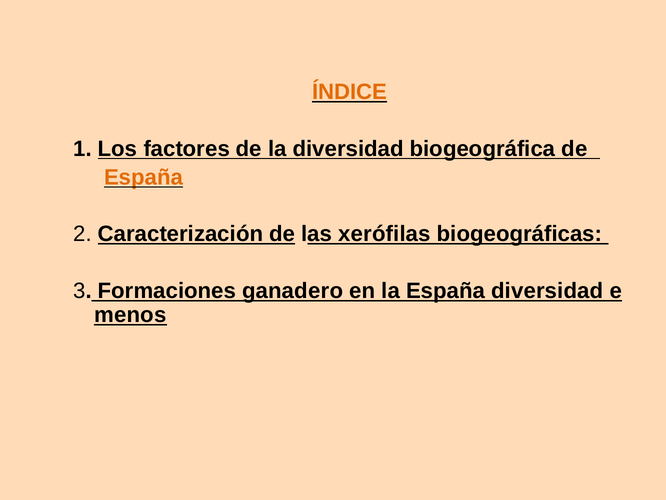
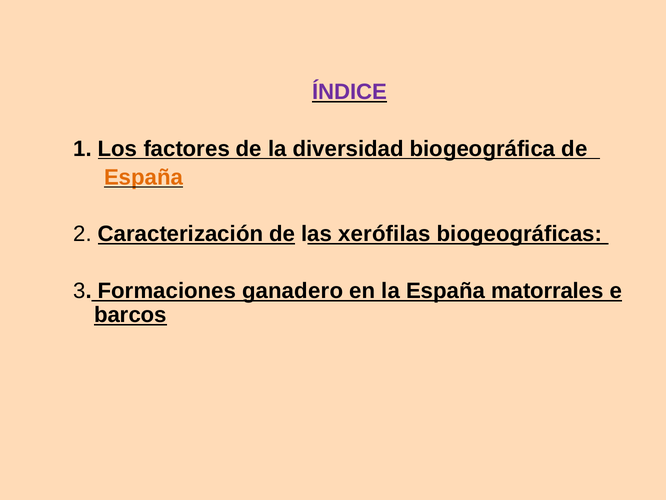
ÍNDICE colour: orange -> purple
España diversidad: diversidad -> matorrales
menos: menos -> barcos
